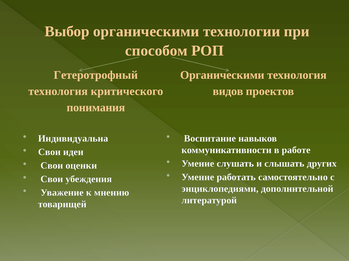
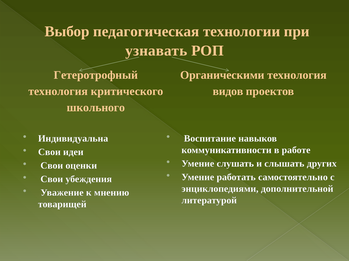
Выбор органическими: органическими -> педагогическая
способом: способом -> узнавать
понимания: понимания -> школьного
